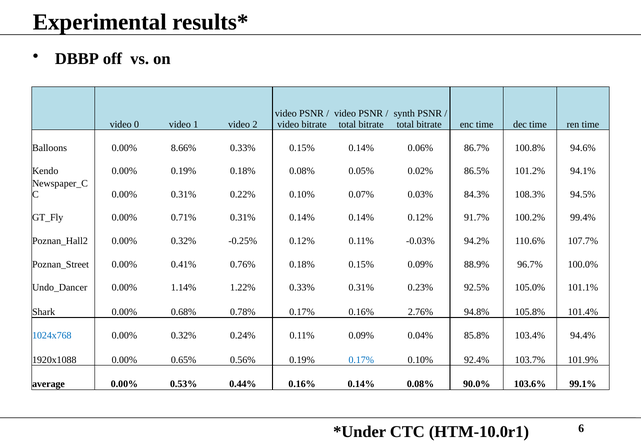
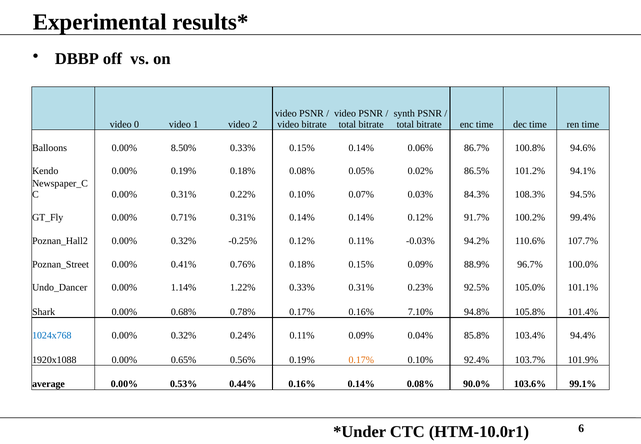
8.66%: 8.66% -> 8.50%
2.76%: 2.76% -> 7.10%
0.17% at (361, 360) colour: blue -> orange
